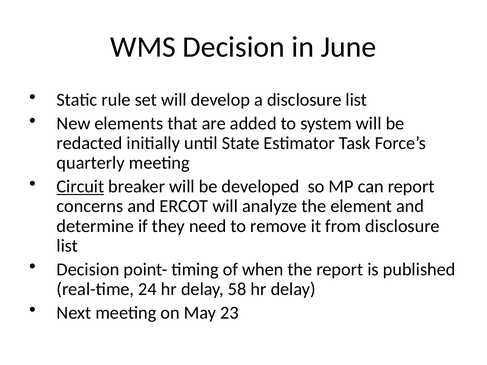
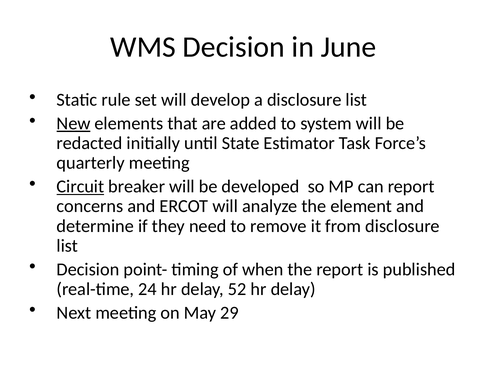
New underline: none -> present
58: 58 -> 52
23: 23 -> 29
